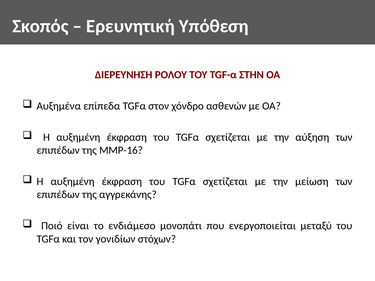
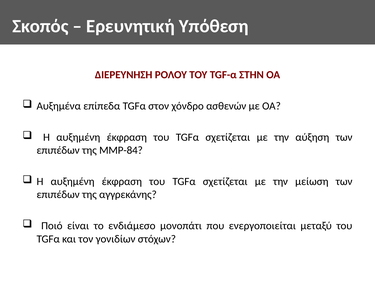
MMP-16: MMP-16 -> MMP-84
